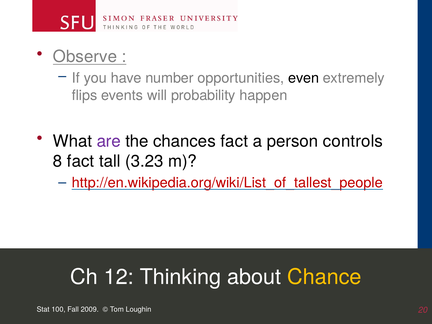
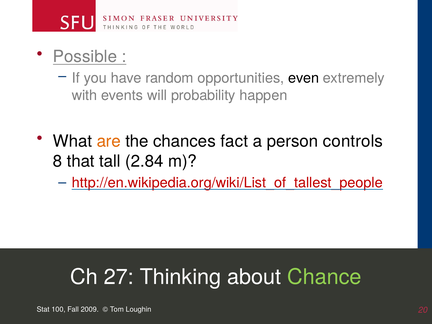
Observe: Observe -> Possible
number: number -> random
flips: flips -> with
are colour: purple -> orange
8 fact: fact -> that
3.23: 3.23 -> 2.84
12: 12 -> 27
Chance colour: yellow -> light green
